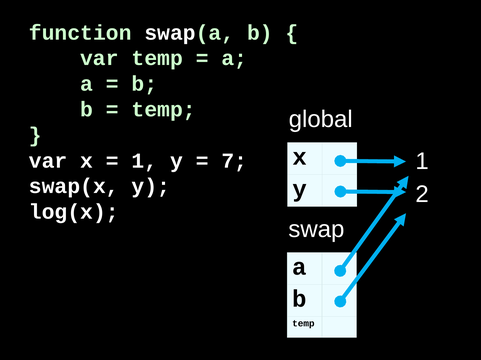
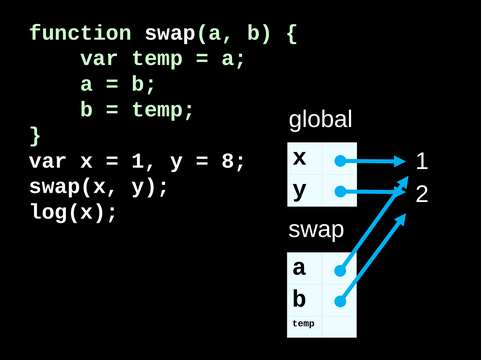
7: 7 -> 8
